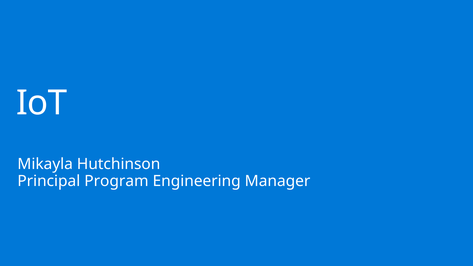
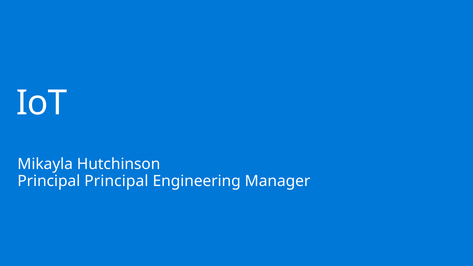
Principal Program: Program -> Principal
